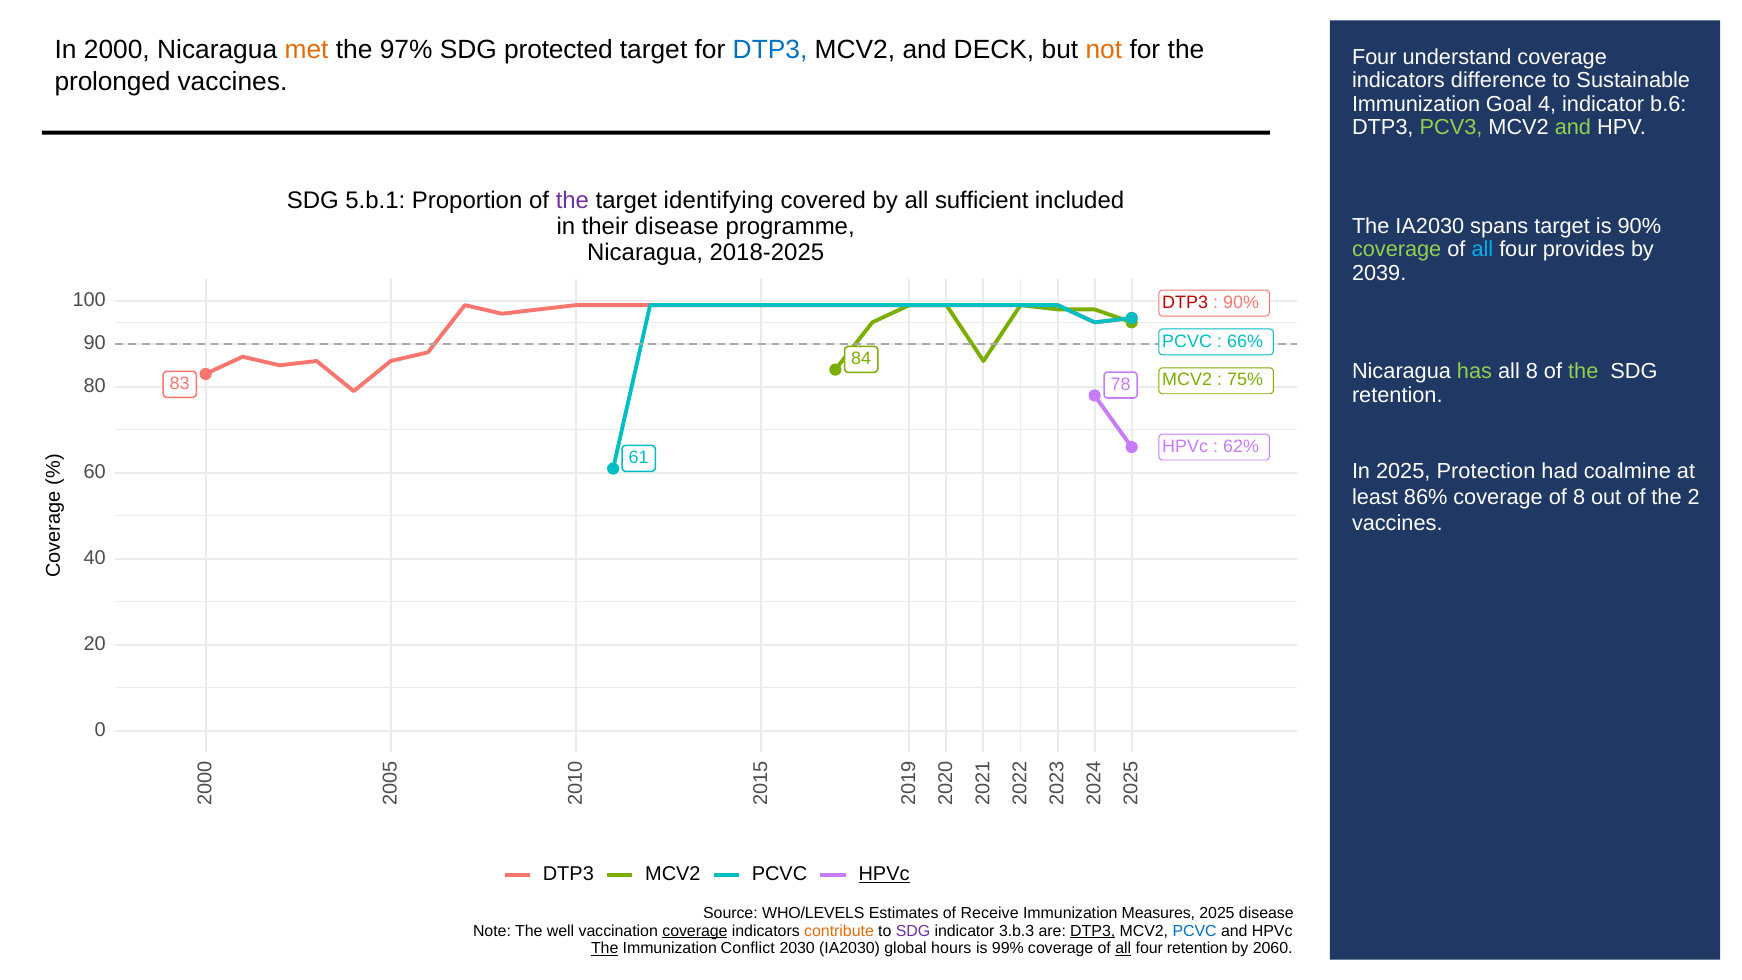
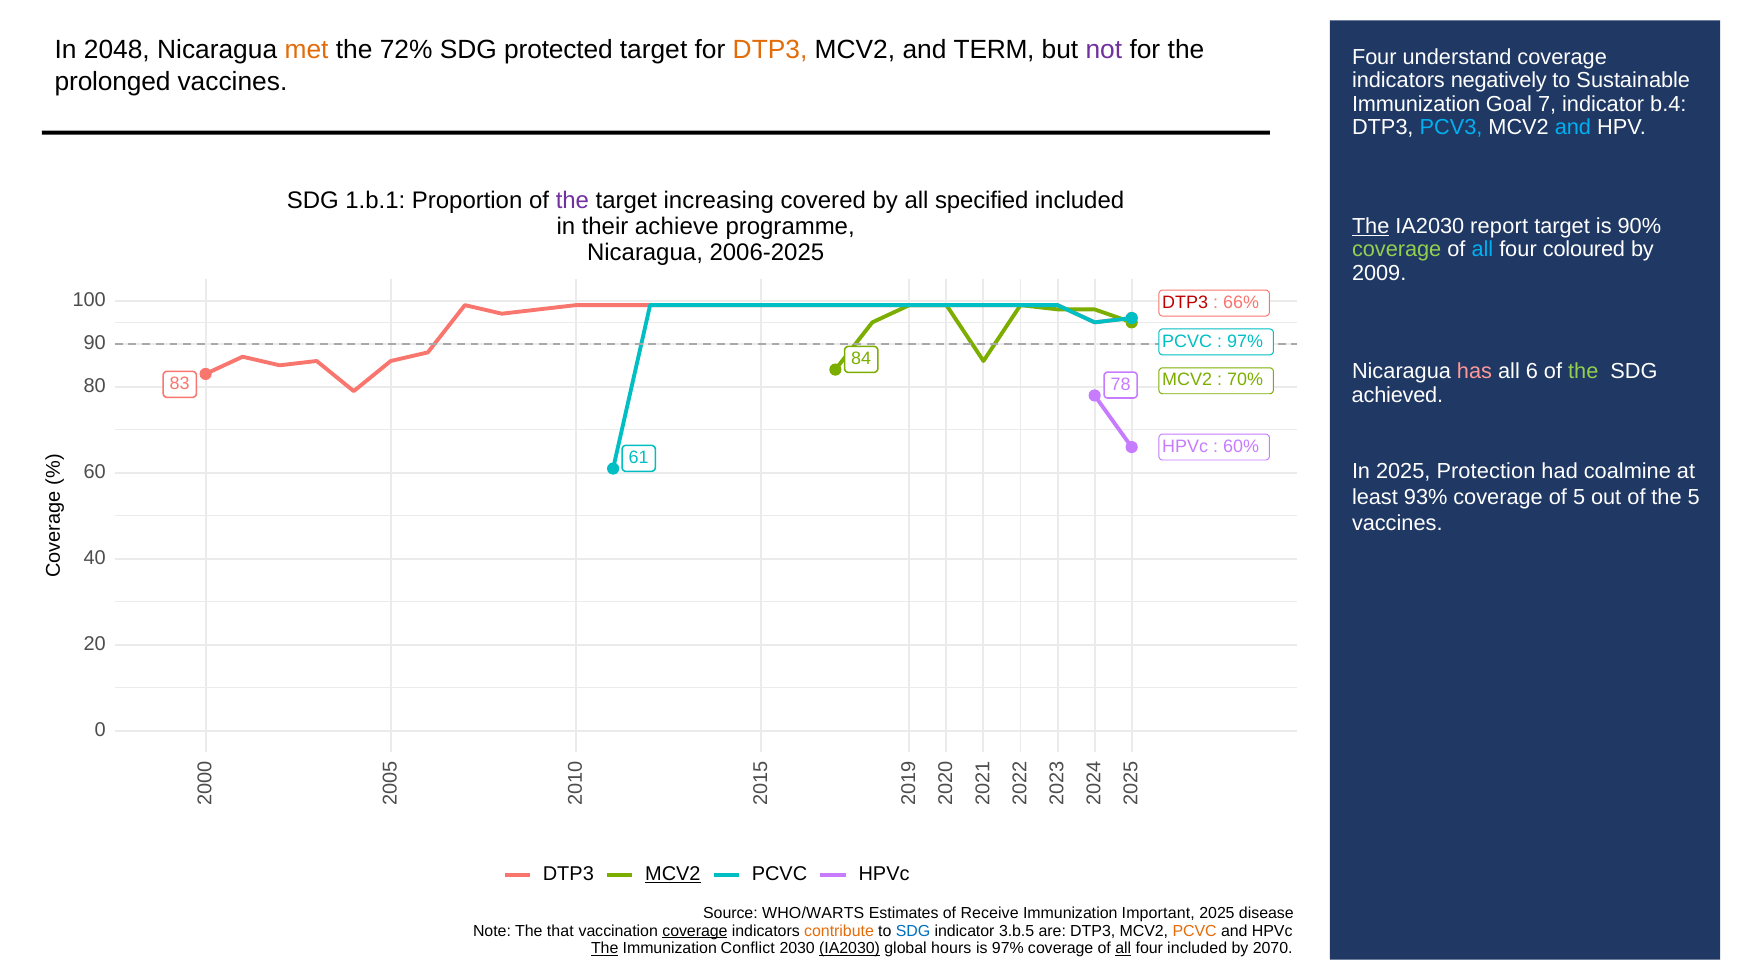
2000: 2000 -> 2048
97%: 97% -> 72%
DTP3 at (770, 50) colour: blue -> orange
DECK: DECK -> TERM
not colour: orange -> purple
difference: difference -> negatively
Goal 4: 4 -> 7
b.6: b.6 -> b.4
PCV3 colour: light green -> light blue
and at (1573, 128) colour: light green -> light blue
5.b.1: 5.b.1 -> 1.b.1
identifying: identifying -> increasing
sufficient: sufficient -> specified
their disease: disease -> achieve
The at (1371, 226) underline: none -> present
spans: spans -> report
provides: provides -> coloured
2018-2025: 2018-2025 -> 2006-2025
2039: 2039 -> 2009
90% at (1241, 302): 90% -> 66%
66% at (1245, 341): 66% -> 97%
has colour: light green -> pink
all 8: 8 -> 6
75%: 75% -> 70%
retention at (1397, 395): retention -> achieved
62%: 62% -> 60%
86%: 86% -> 93%
of 8: 8 -> 5
the 2: 2 -> 5
MCV2 at (673, 874) underline: none -> present
HPVc at (884, 874) underline: present -> none
WHO/LEVELS: WHO/LEVELS -> WHO/WARTS
Measures: Measures -> Important
well: well -> that
SDG at (913, 931) colour: purple -> blue
3.b.3: 3.b.3 -> 3.b.5
DTP3 at (1093, 931) underline: present -> none
PCVC at (1195, 931) colour: blue -> orange
IA2030 at (850, 948) underline: none -> present
is 99%: 99% -> 97%
four retention: retention -> included
2060: 2060 -> 2070
